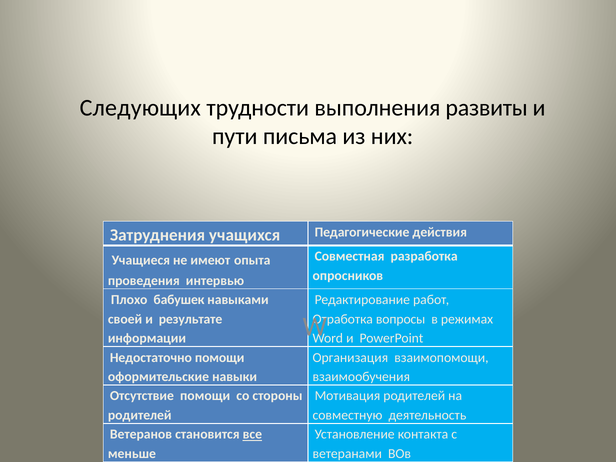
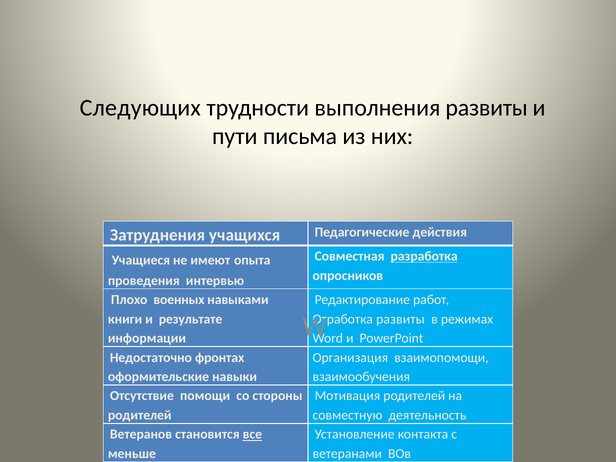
разработка underline: none -> present
бабушек: бабушек -> военных
своей: своей -> книги
Отработка вопросы: вопросы -> развиты
Недостаточно помощи: помощи -> фронтах
